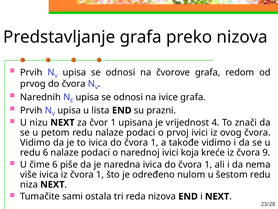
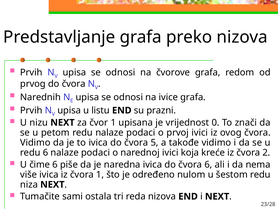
lista: lista -> listu
4: 4 -> 0
1 at (155, 142): 1 -> 5
9: 9 -> 2
1 at (208, 164): 1 -> 6
